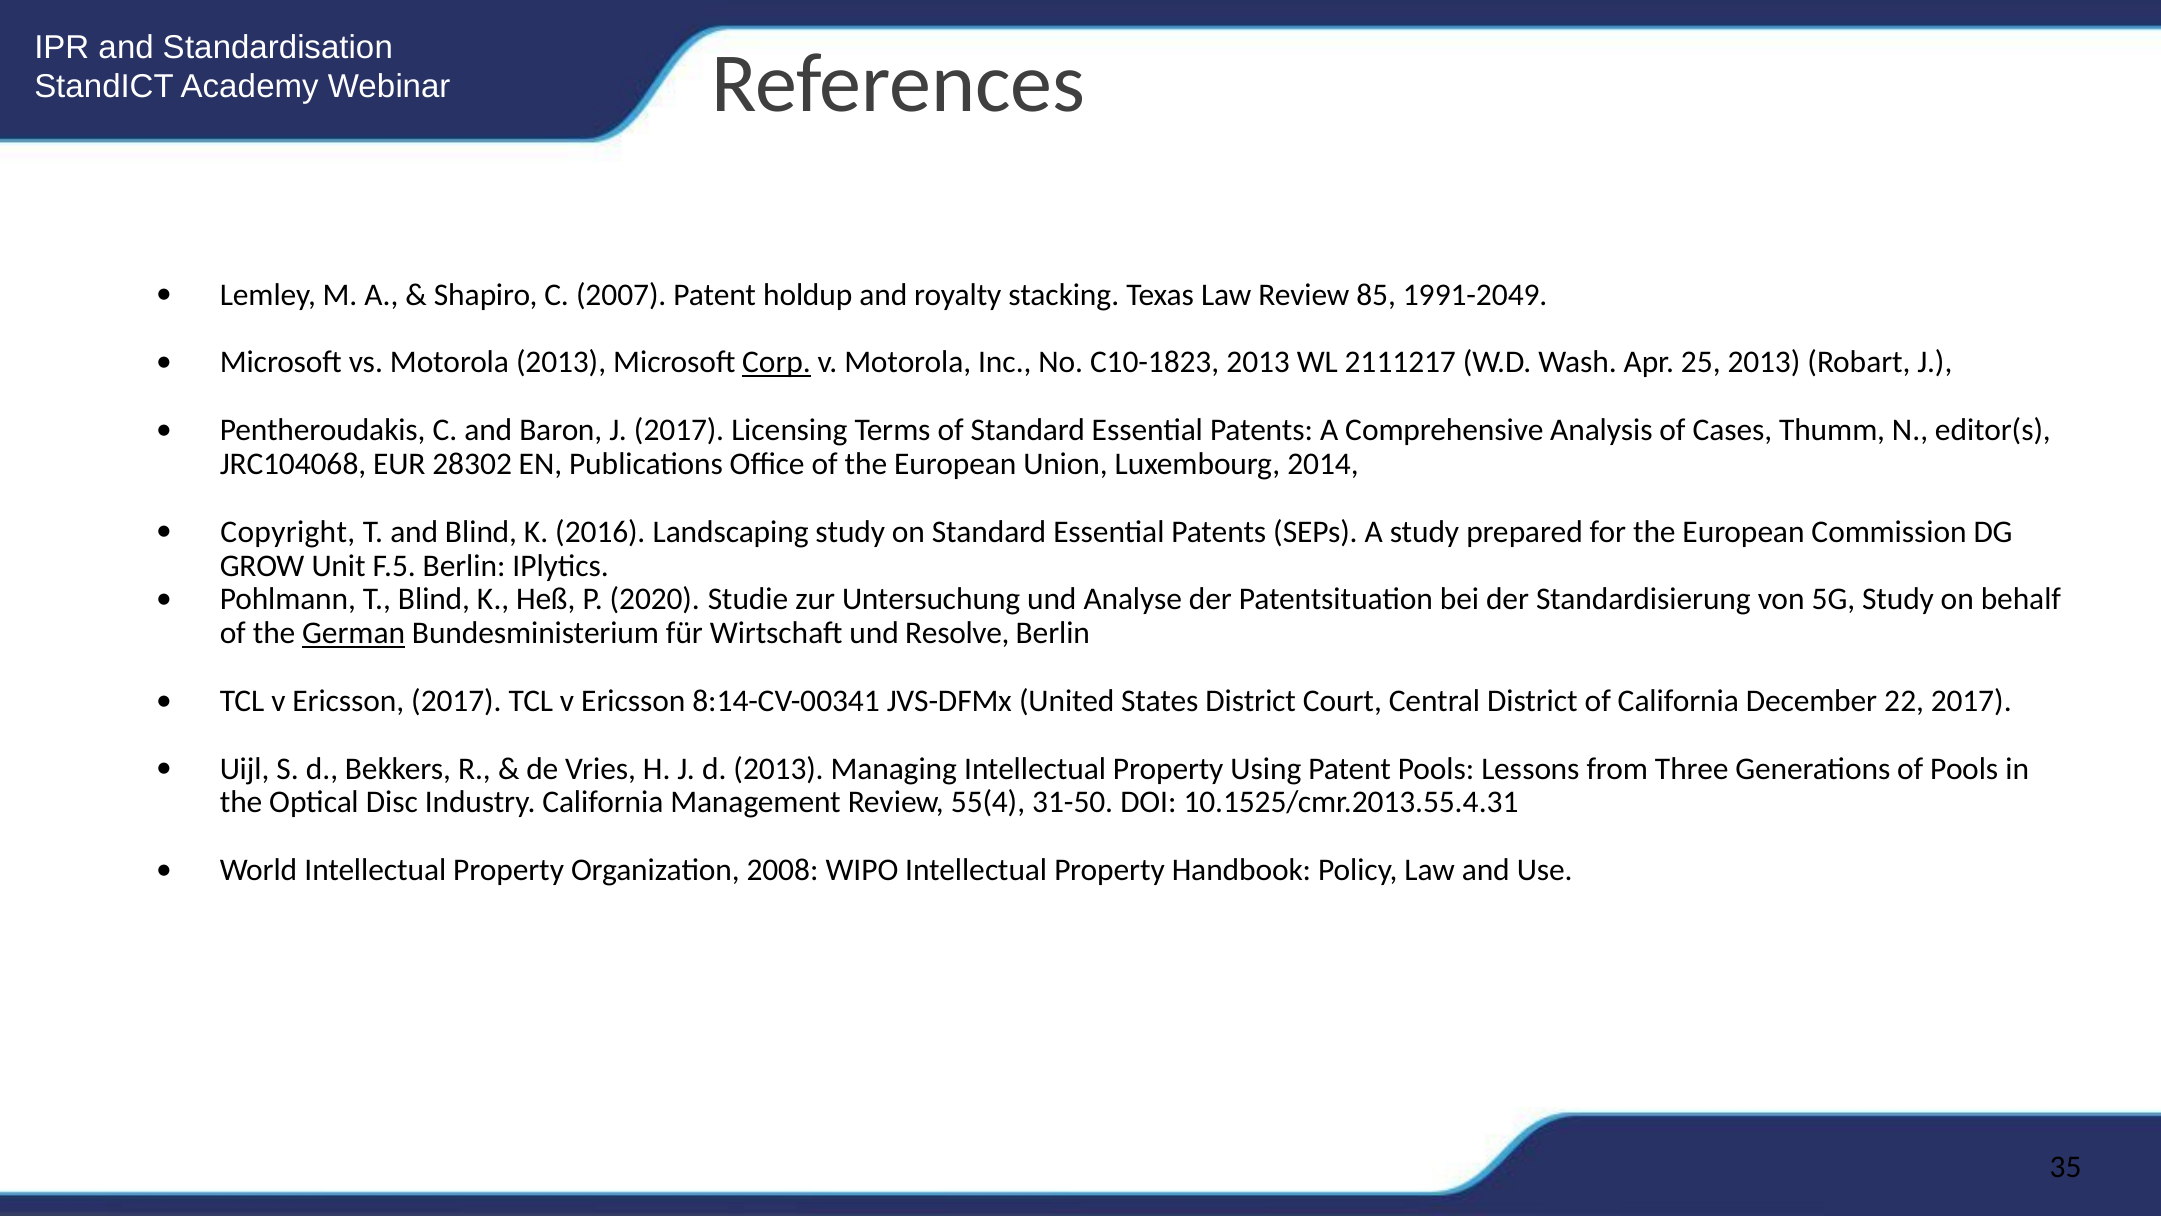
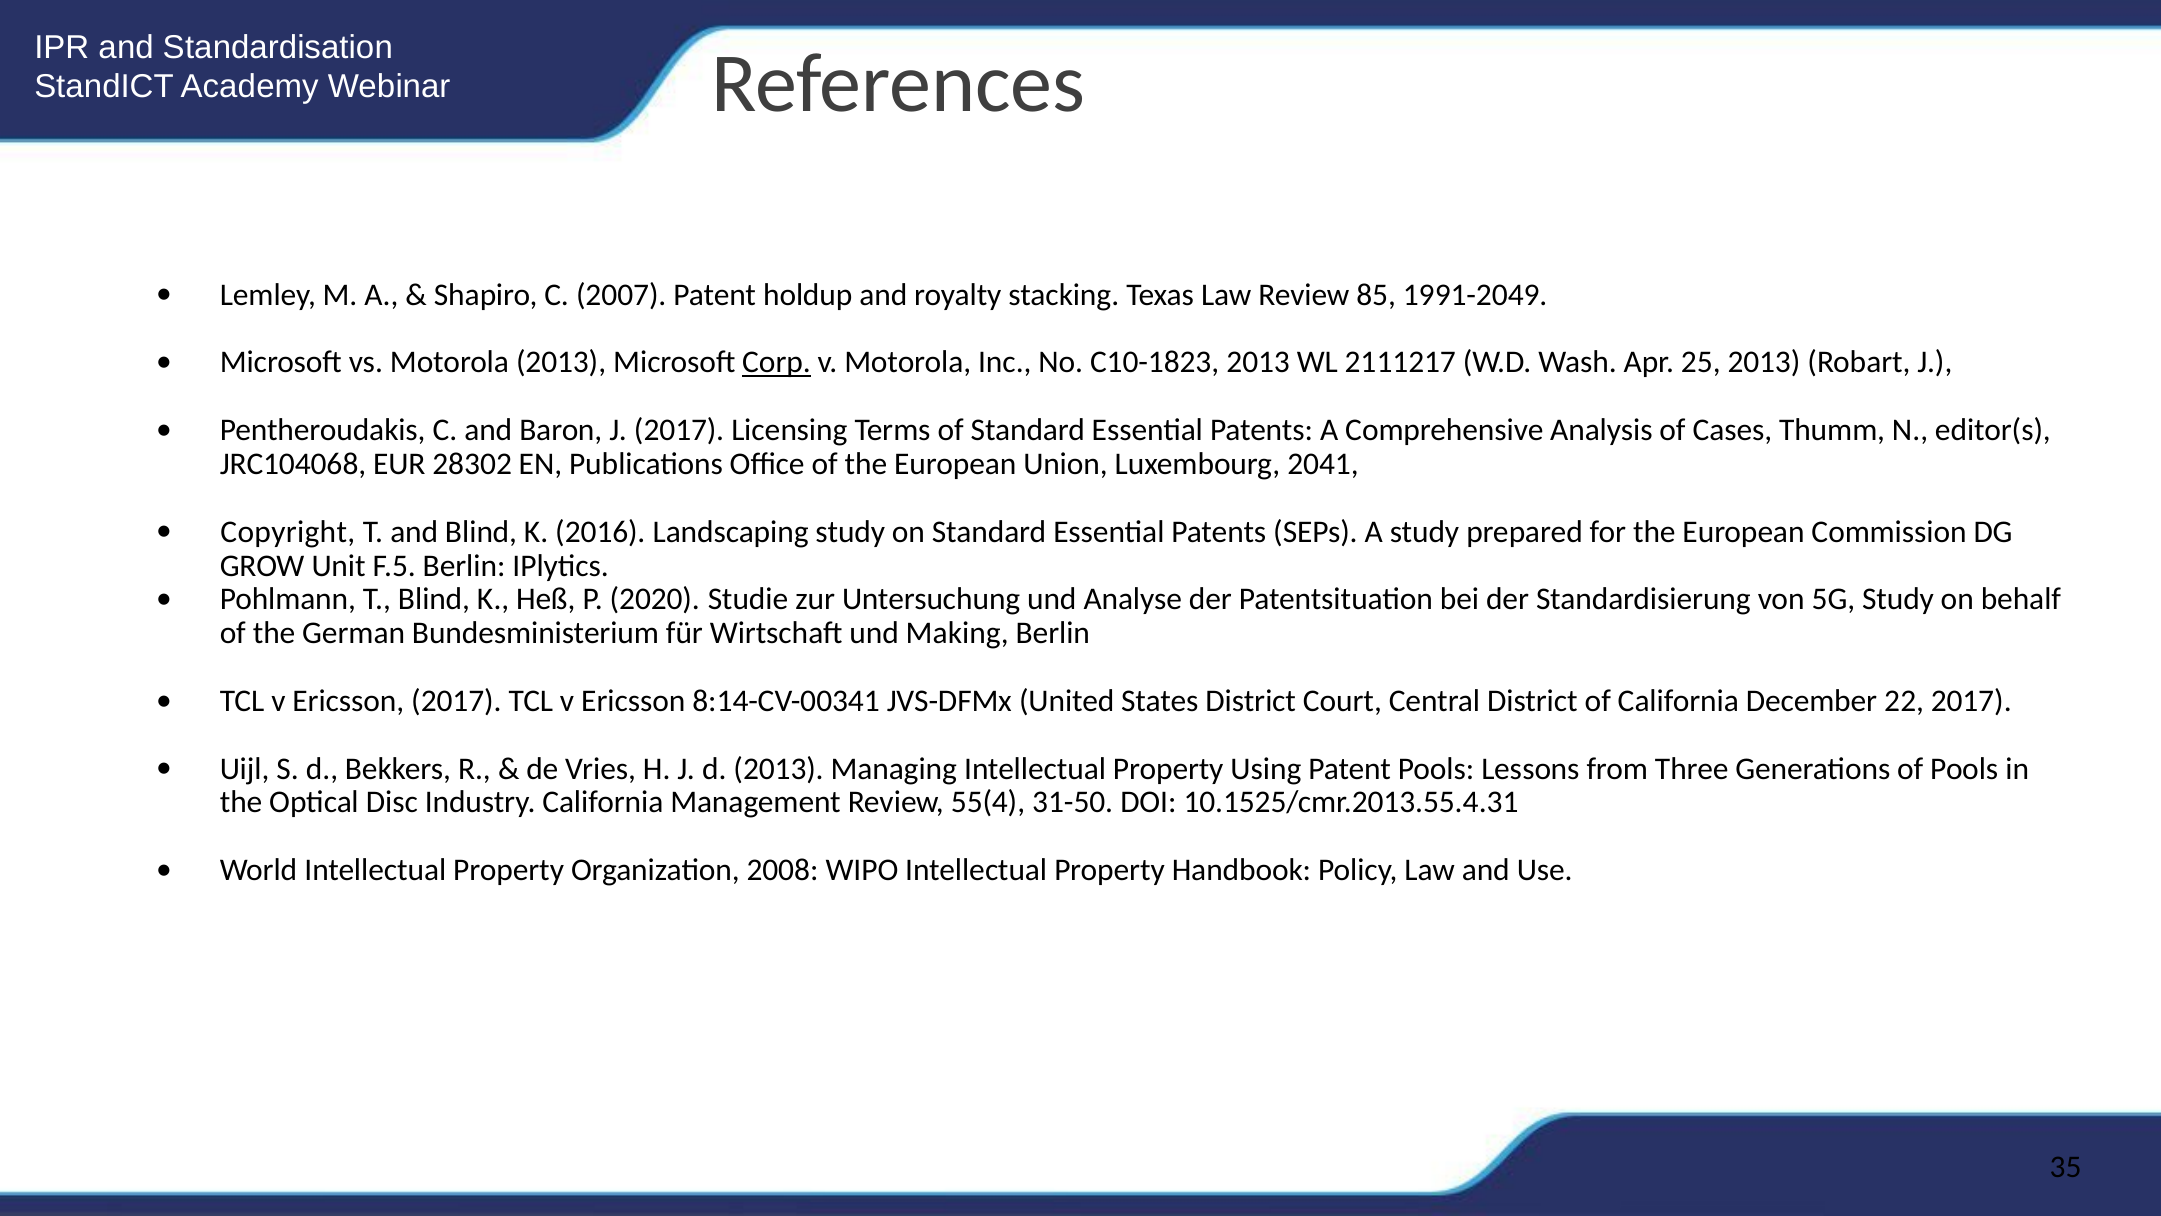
2014: 2014 -> 2041
German underline: present -> none
Resolve: Resolve -> Making
